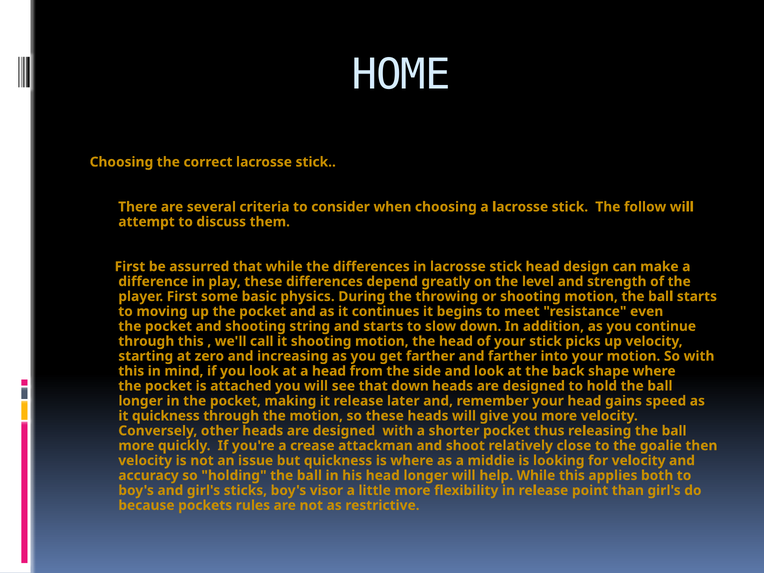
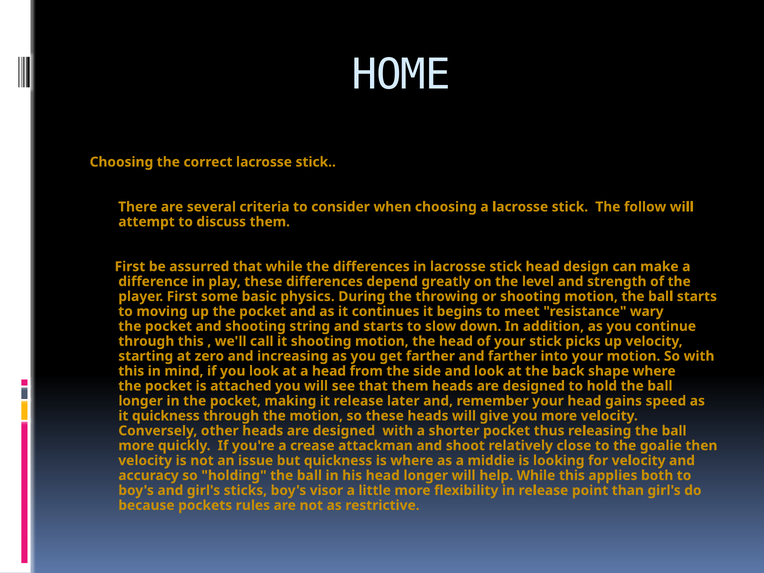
even: even -> wary
that down: down -> them
